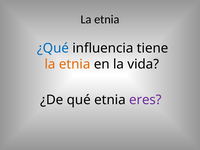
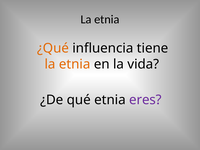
¿Qué colour: blue -> orange
